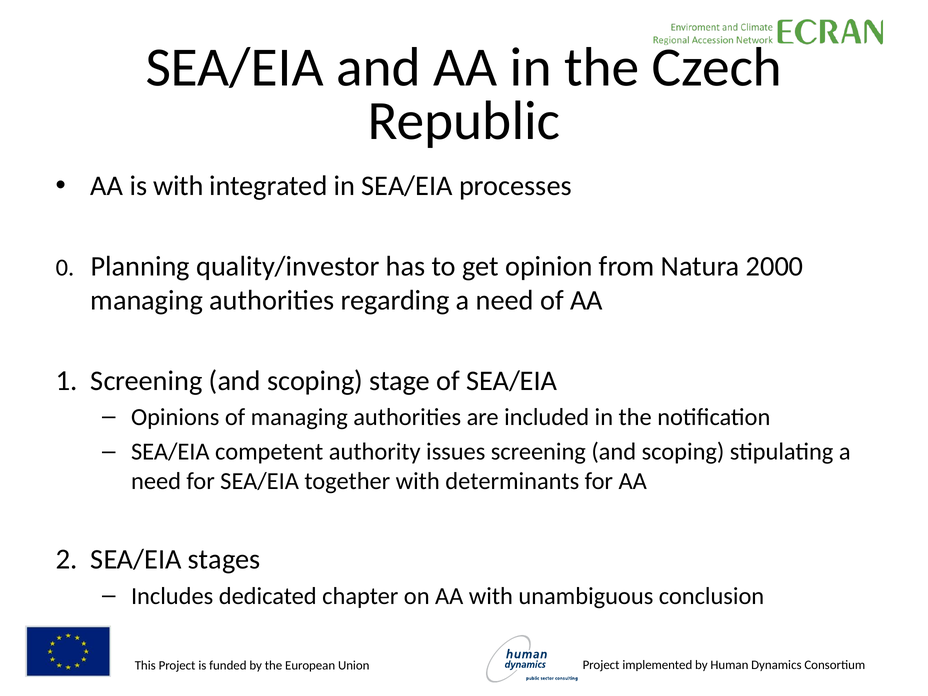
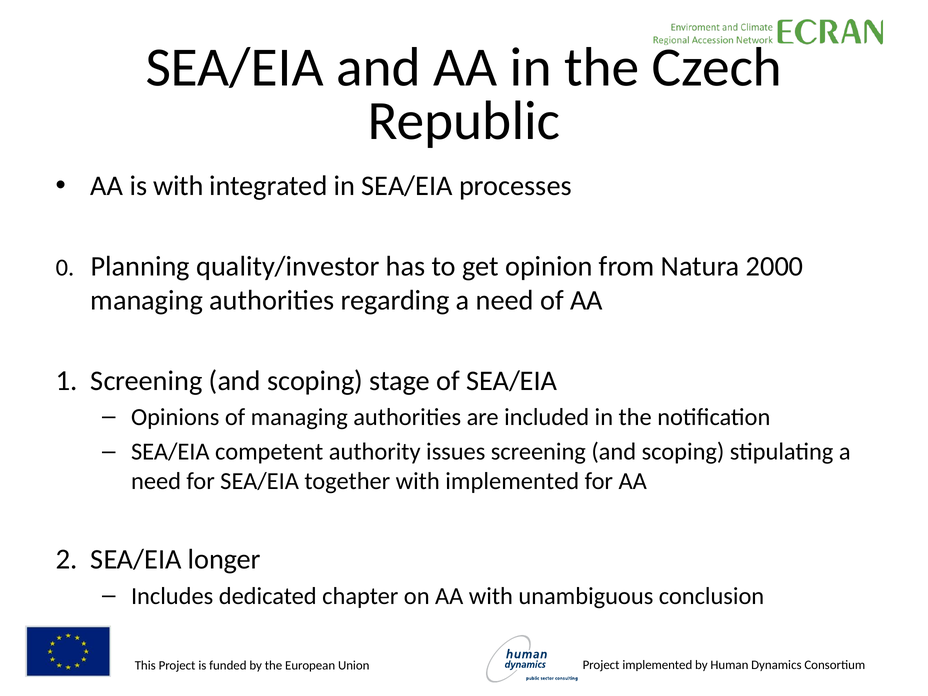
with determinants: determinants -> implemented
stages: stages -> longer
